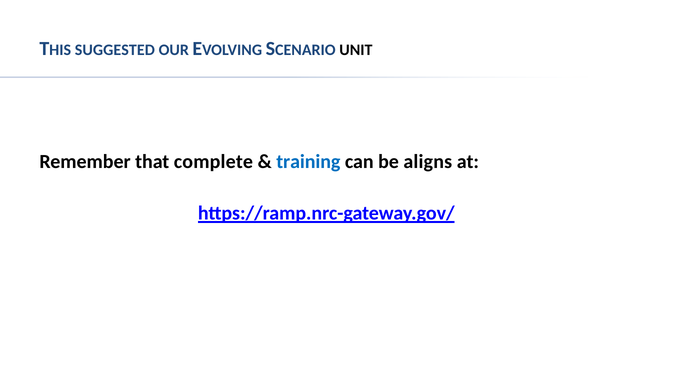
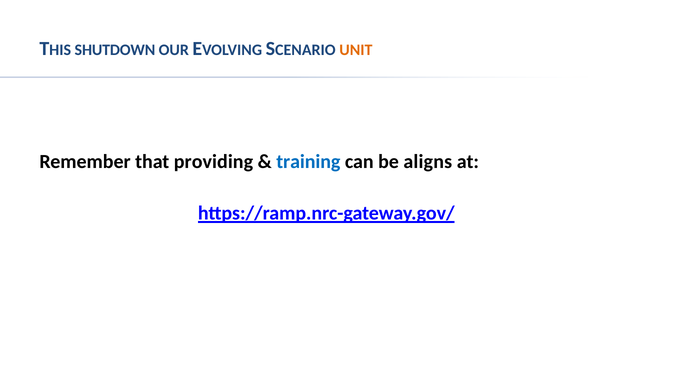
SUGGESTED: SUGGESTED -> SHUTDOWN
UNIT colour: black -> orange
complete: complete -> providing
